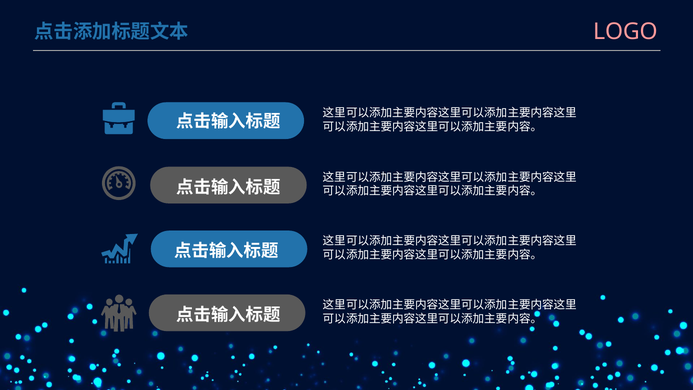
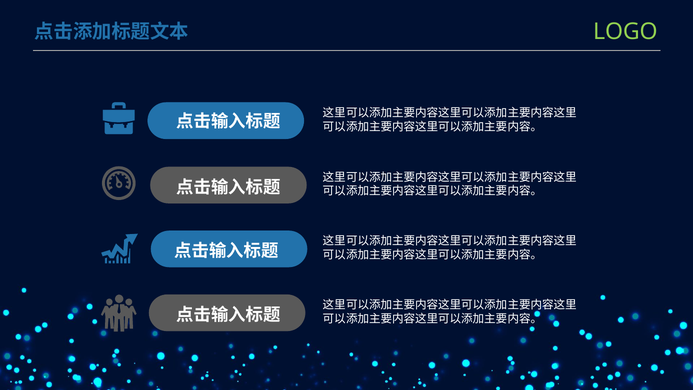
LOGO colour: pink -> light green
